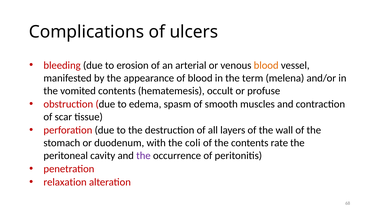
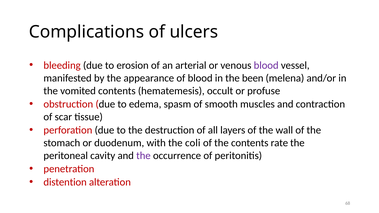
blood at (266, 65) colour: orange -> purple
term: term -> been
relaxation: relaxation -> distention
